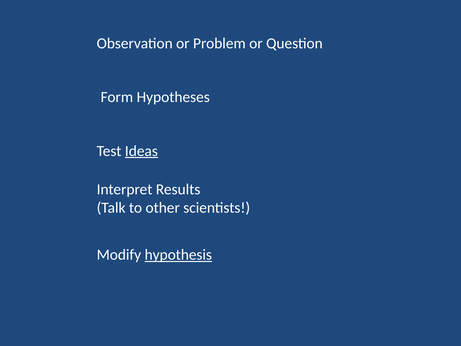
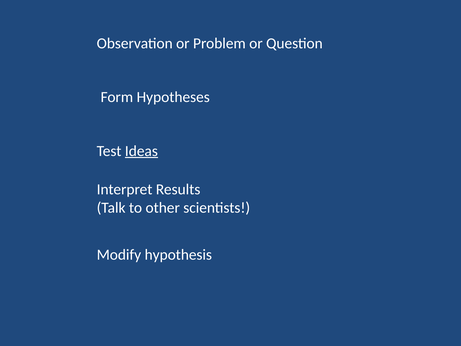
hypothesis underline: present -> none
